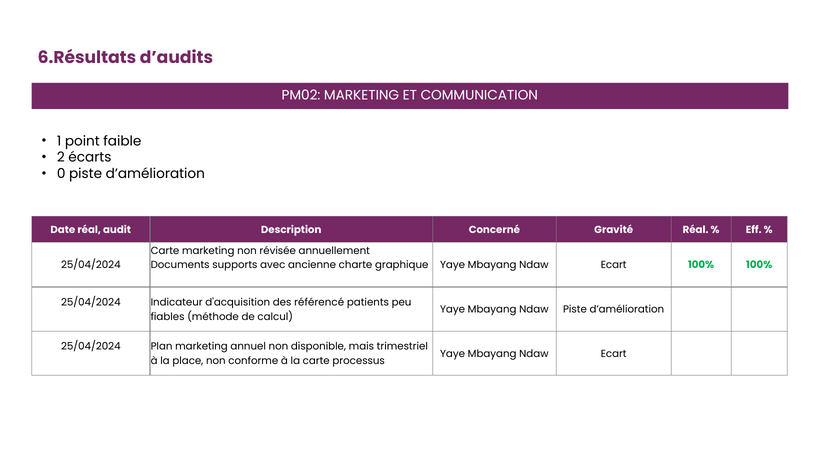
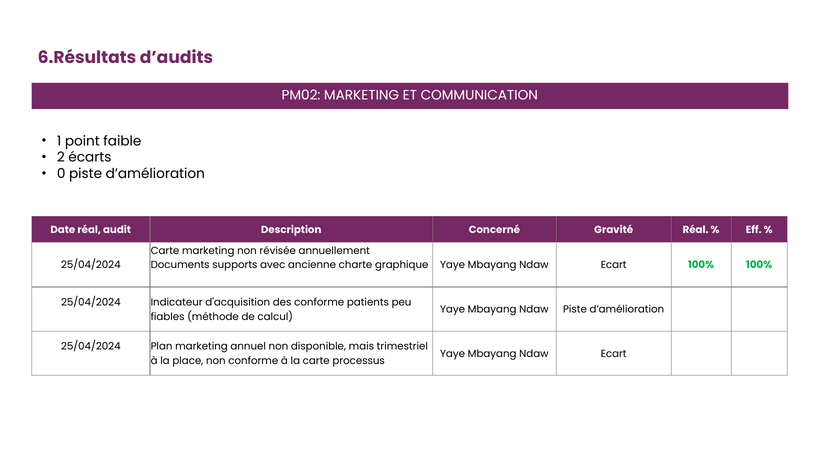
des référencé: référencé -> conforme
